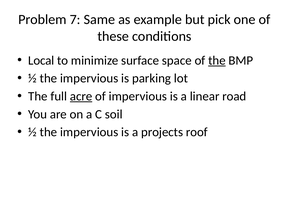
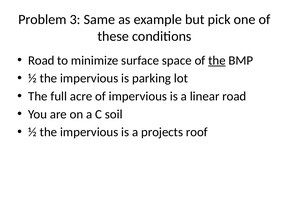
7: 7 -> 3
Local at (41, 61): Local -> Road
acre underline: present -> none
